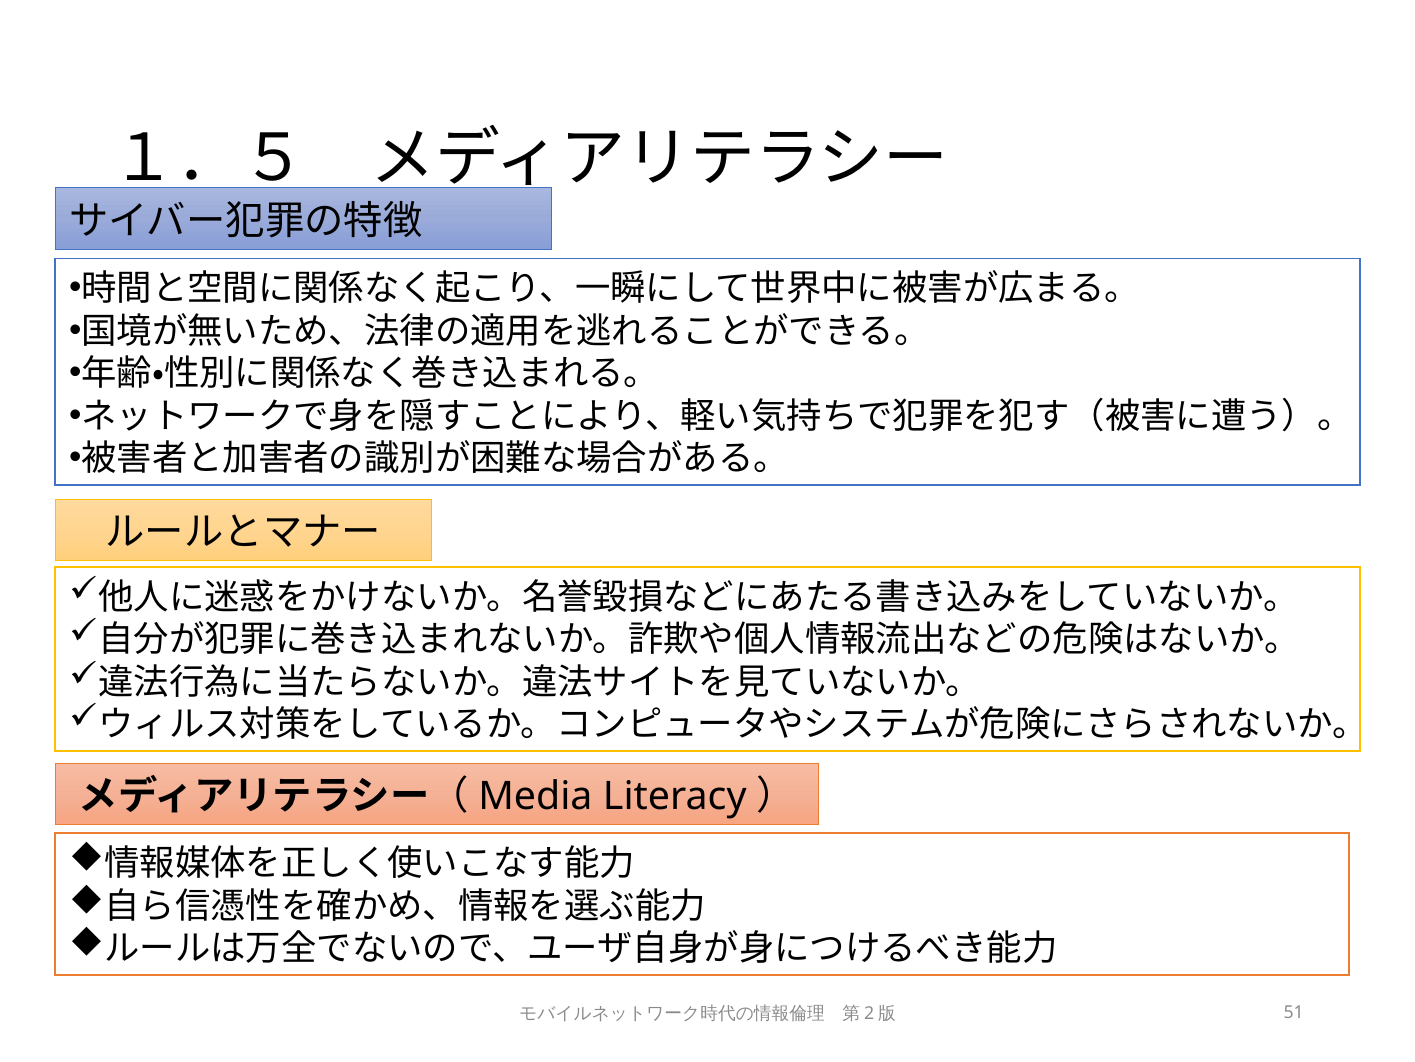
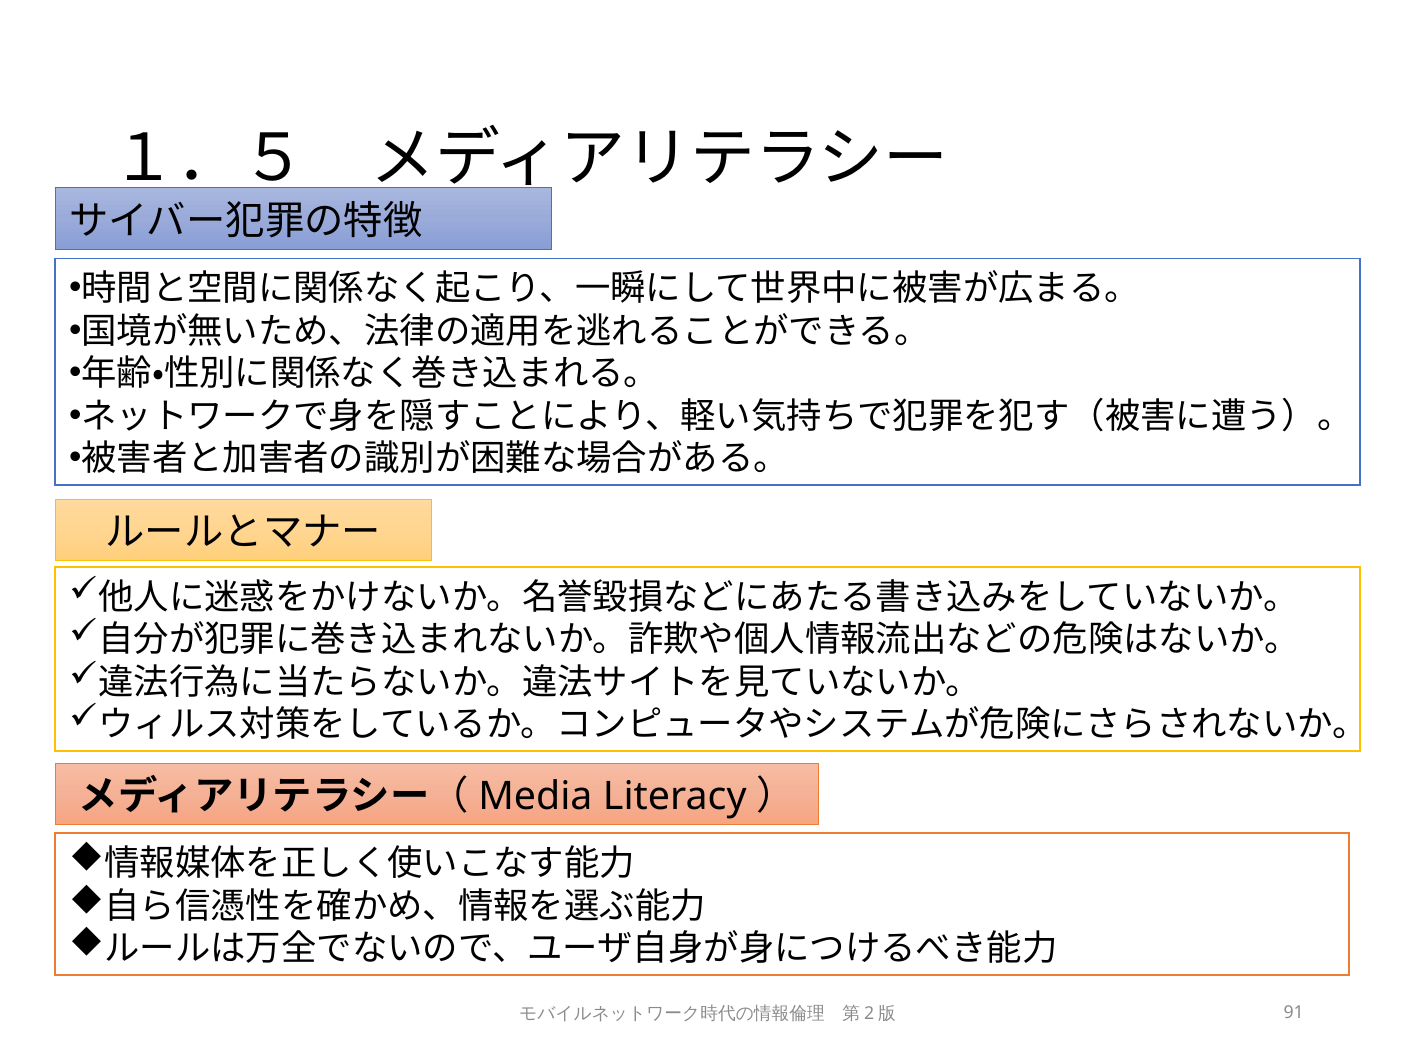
51: 51 -> 91
